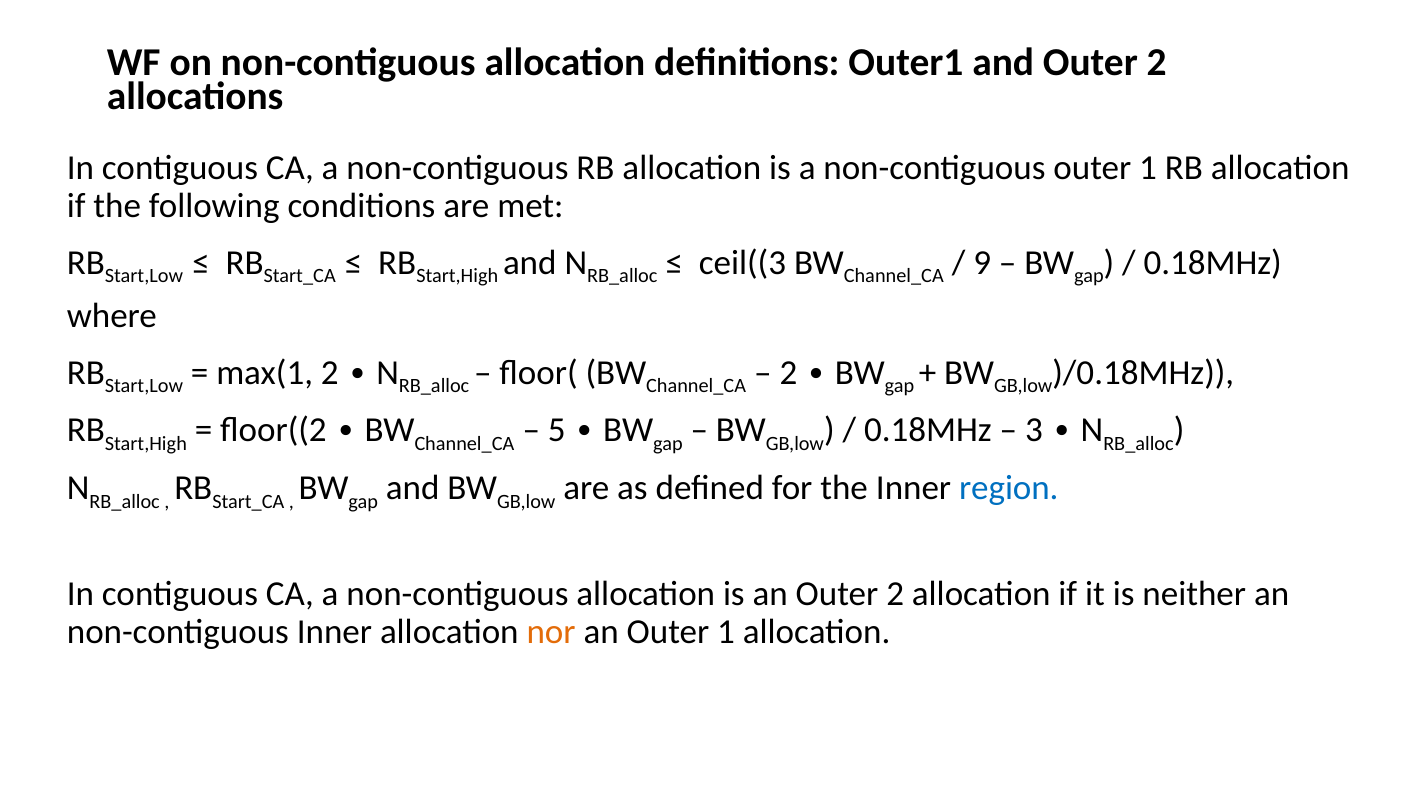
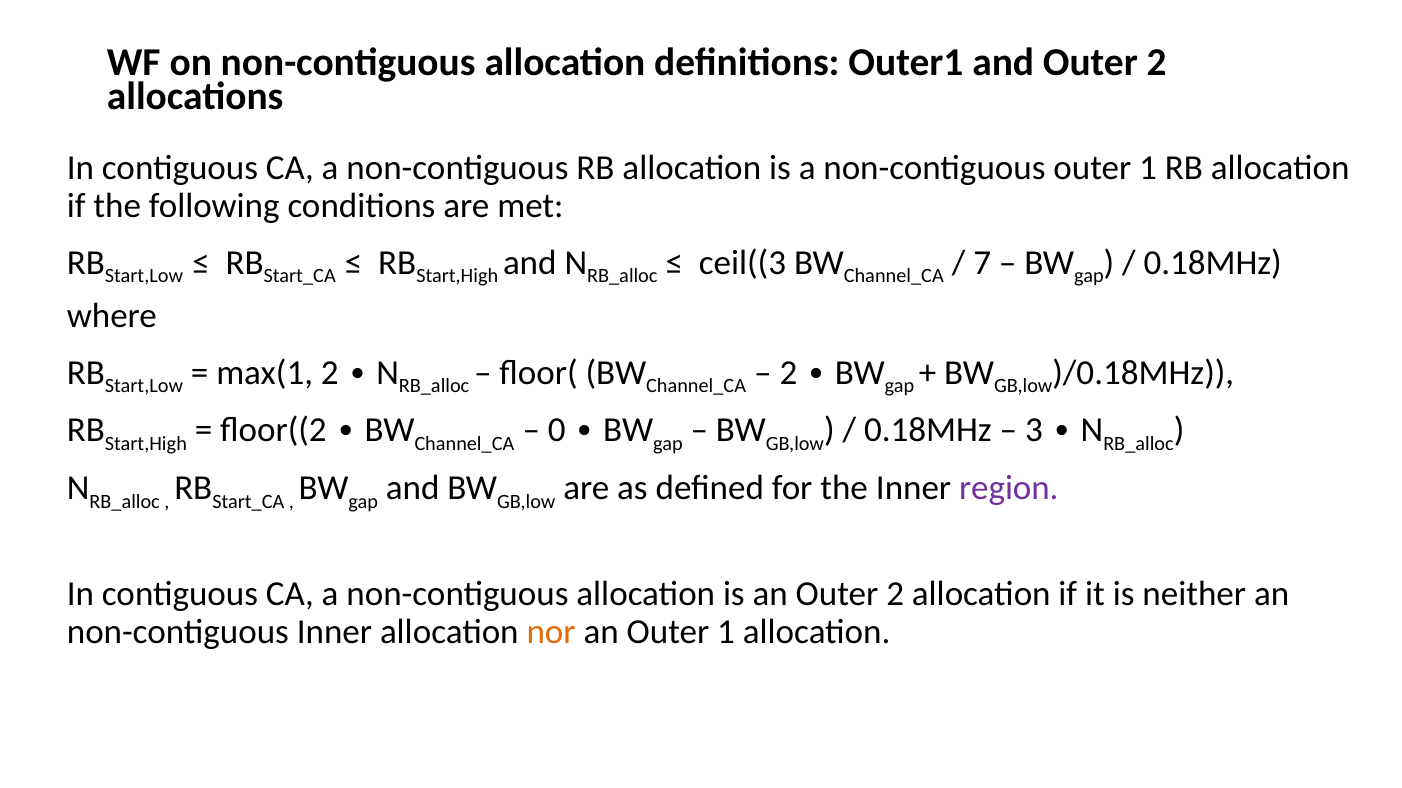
9: 9 -> 7
5: 5 -> 0
region colour: blue -> purple
